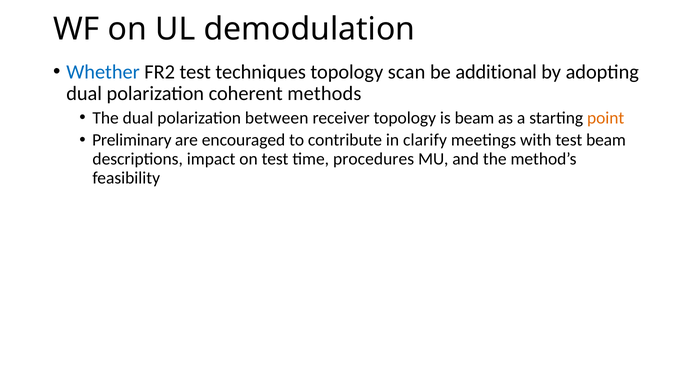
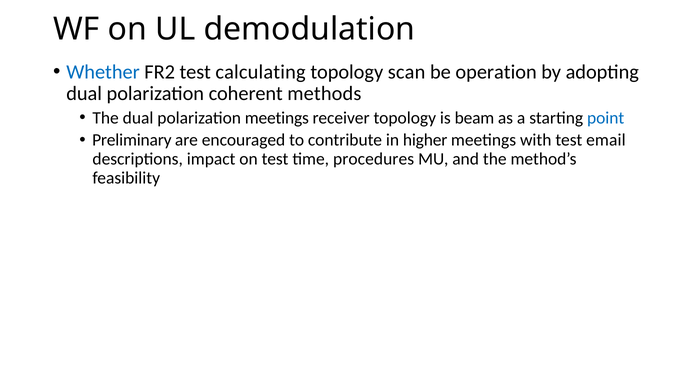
techniques: techniques -> calculating
additional: additional -> operation
polarization between: between -> meetings
point colour: orange -> blue
clarify: clarify -> higher
test beam: beam -> email
